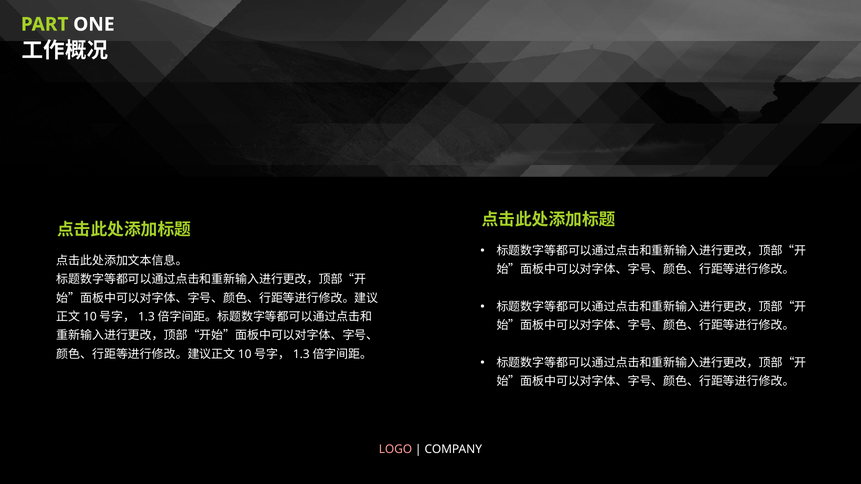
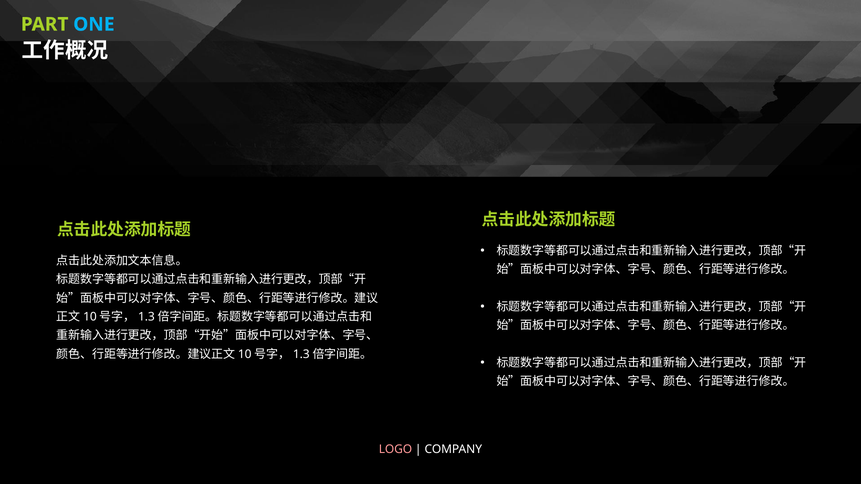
ONE colour: white -> light blue
